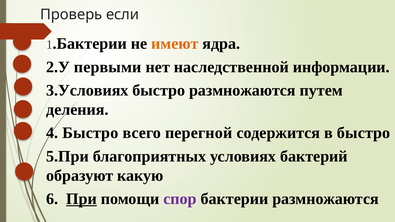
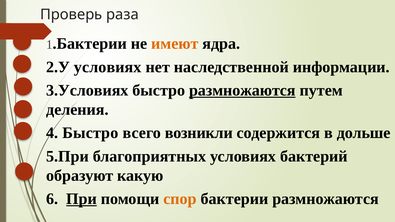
если: если -> раза
2.У первыми: первыми -> условиях
размножаются at (242, 90) underline: none -> present
перегной: перегной -> возникли
в быстро: быстро -> дольше
спор colour: purple -> orange
